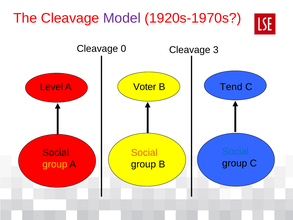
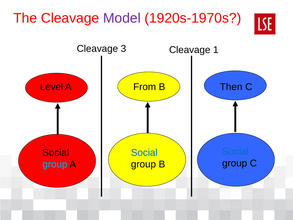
0: 0 -> 3
3: 3 -> 1
Voter: Voter -> From
Tend: Tend -> Then
Social at (144, 152) colour: orange -> blue
group at (55, 164) colour: yellow -> light blue
